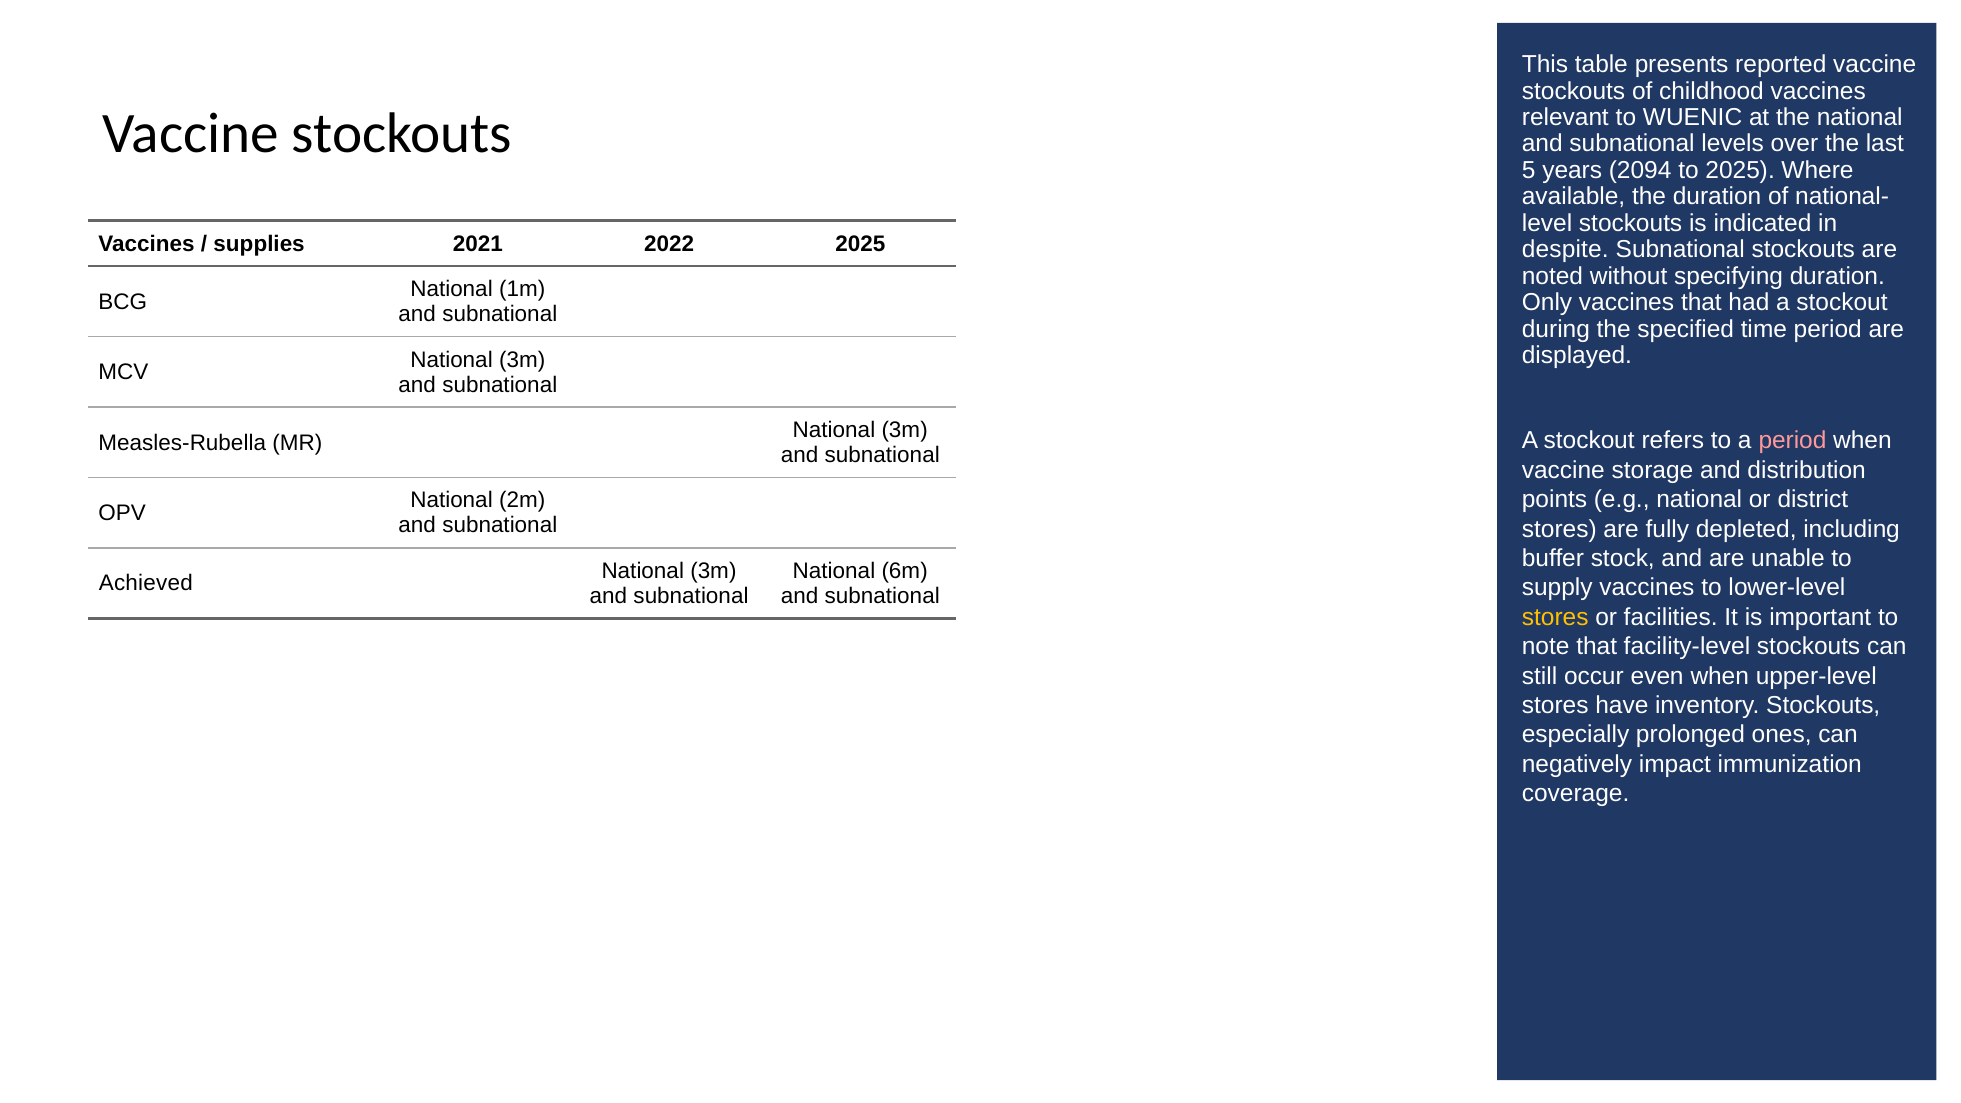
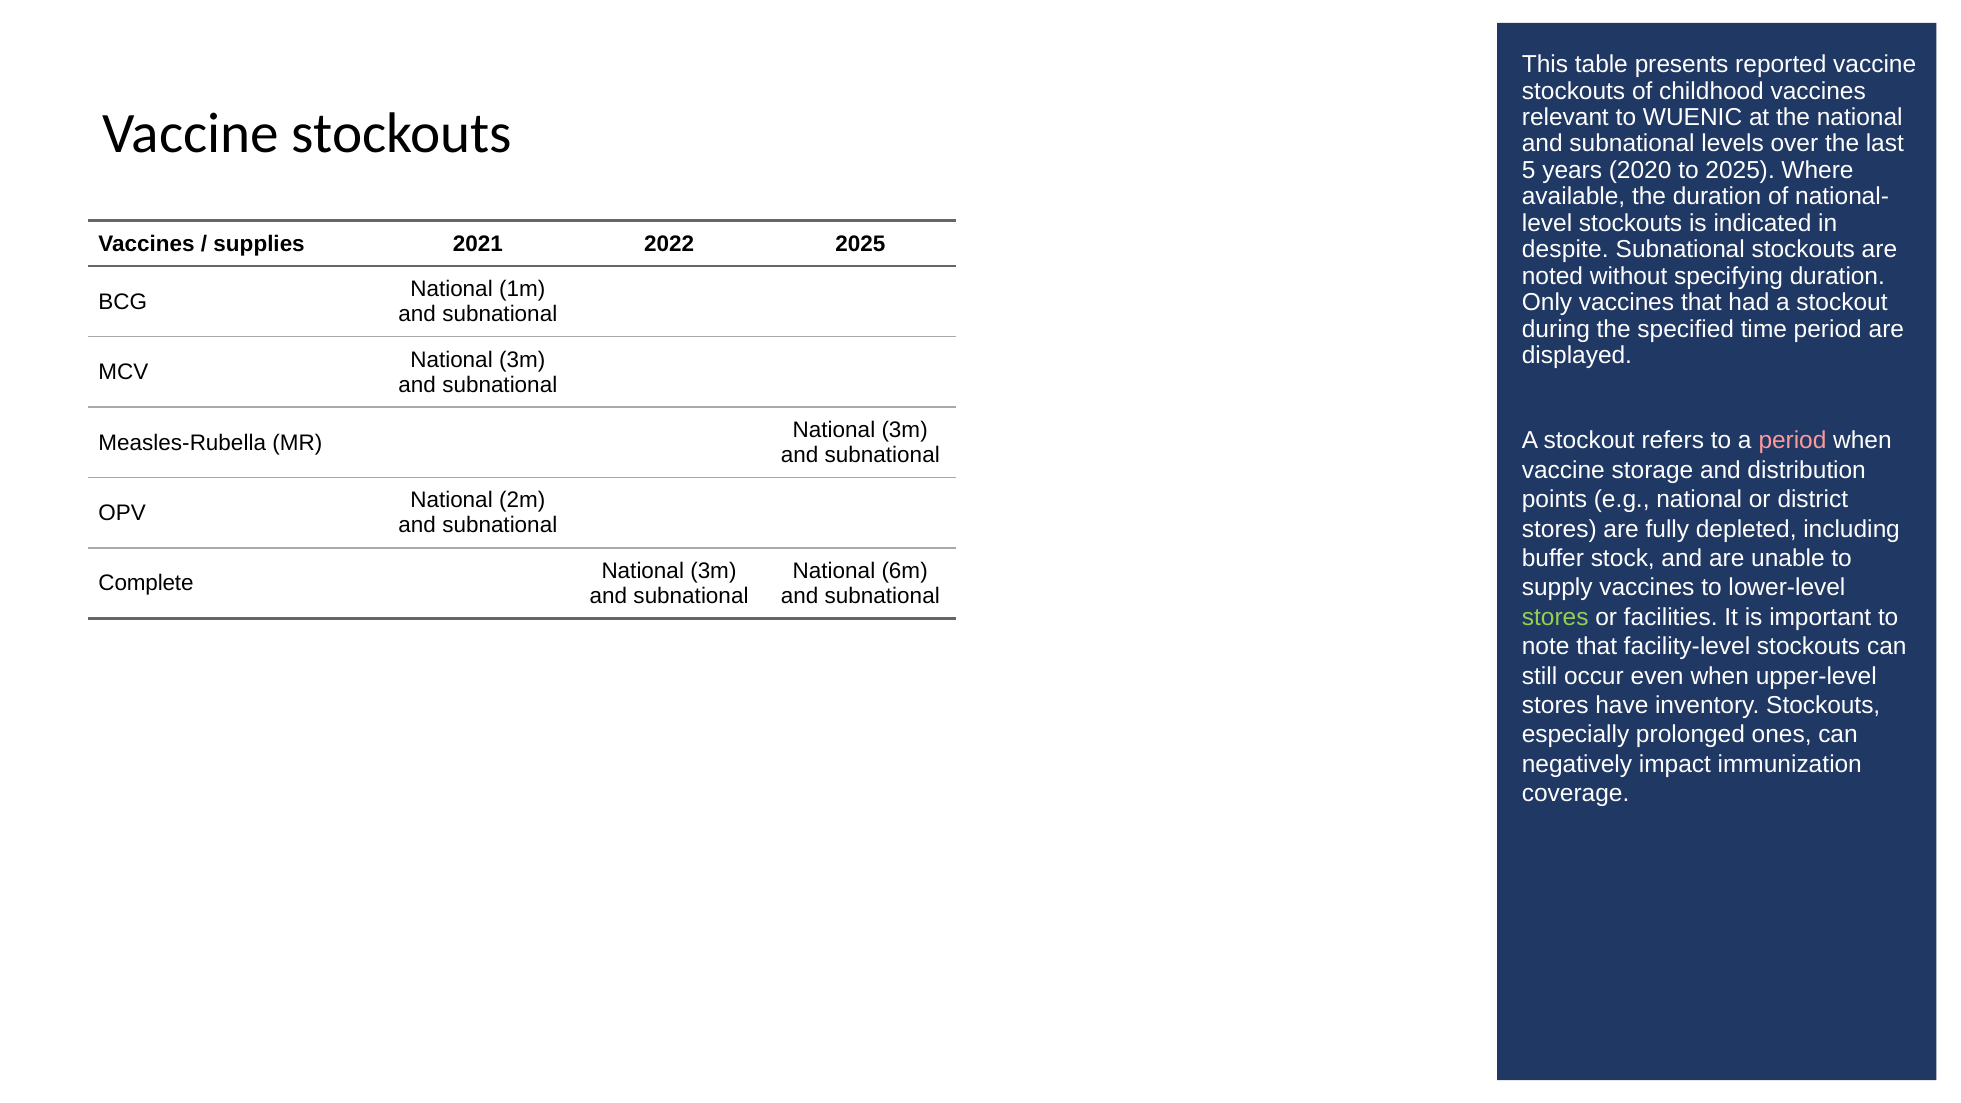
2094: 2094 -> 2020
Achieved: Achieved -> Complete
stores at (1555, 617) colour: yellow -> light green
